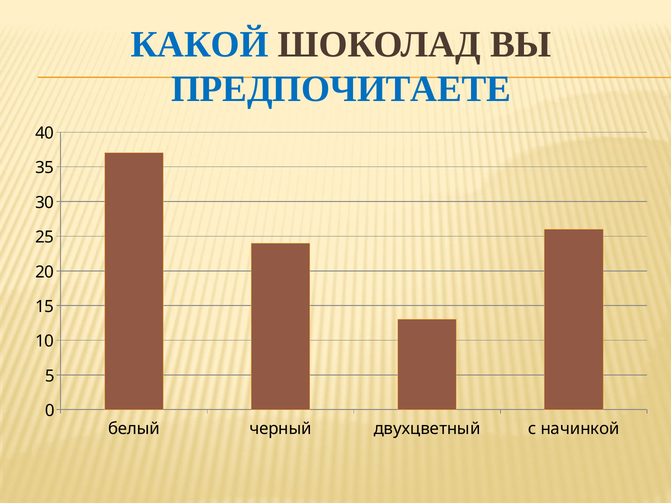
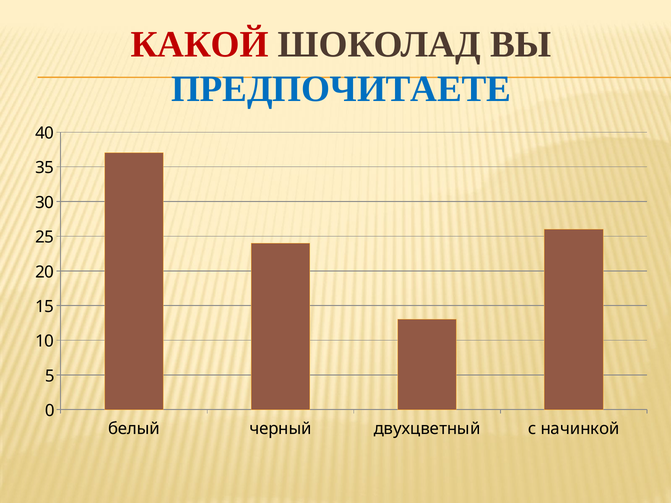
КАКОЙ colour: blue -> red
